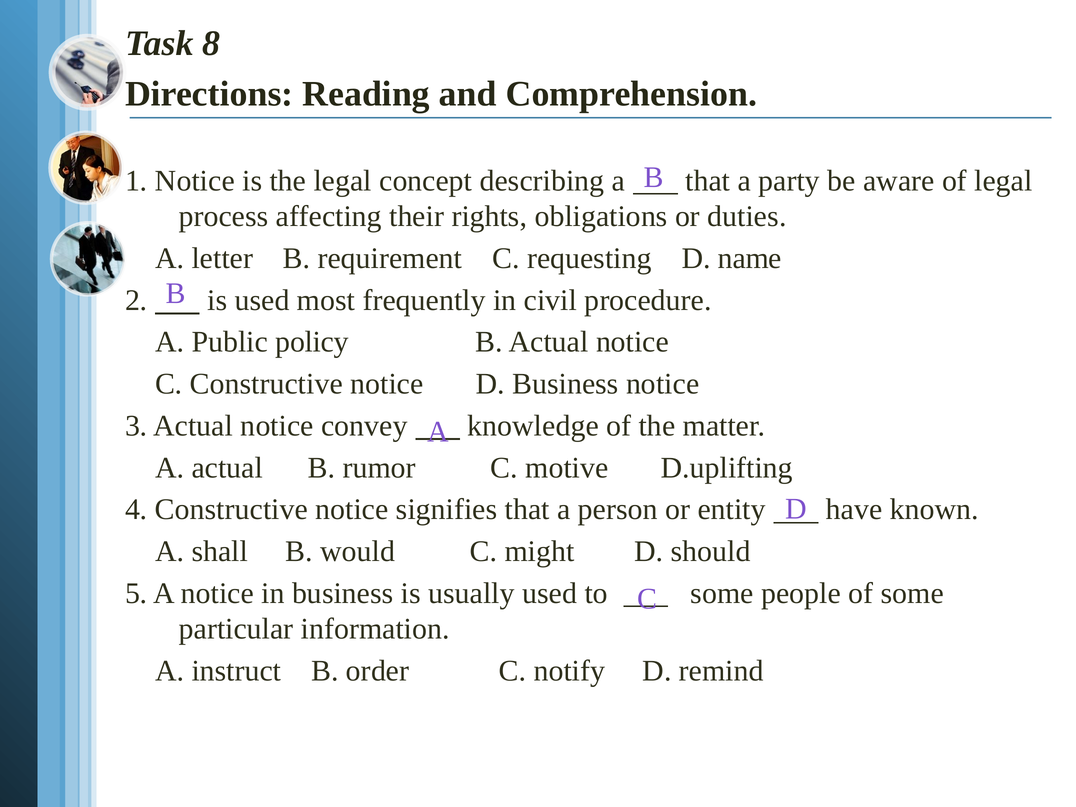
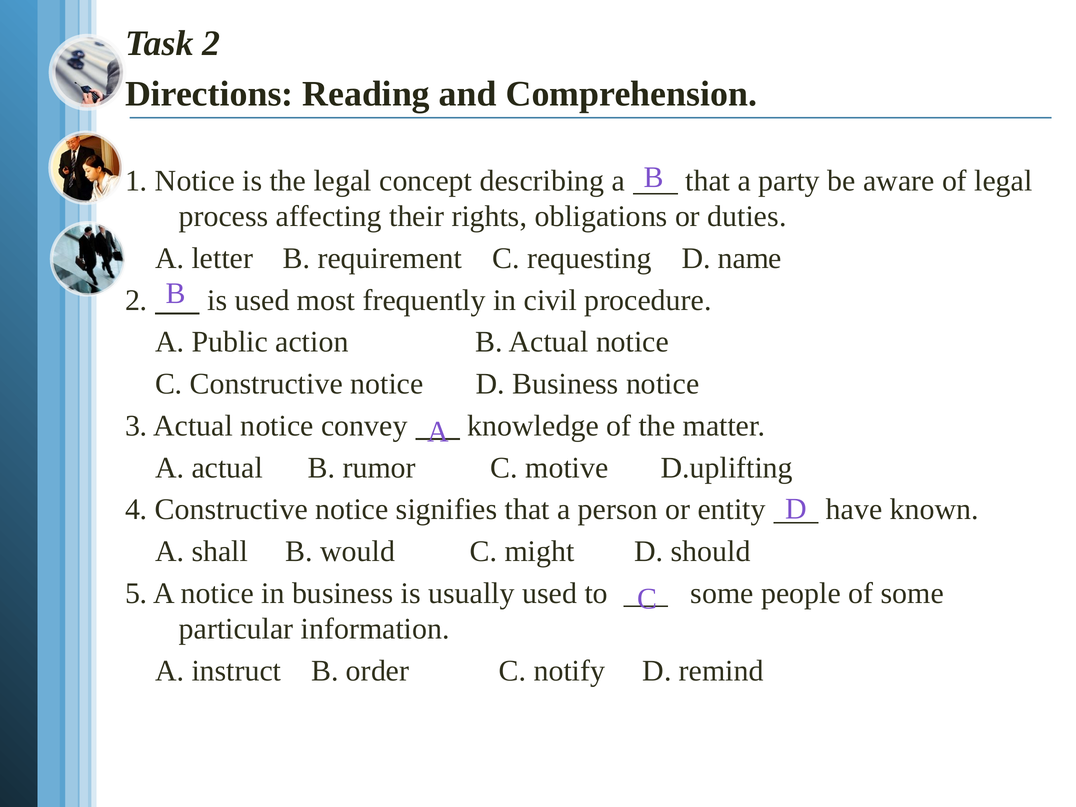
Task 8: 8 -> 2
policy: policy -> action
